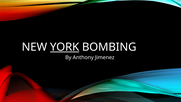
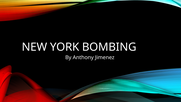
YORK underline: present -> none
